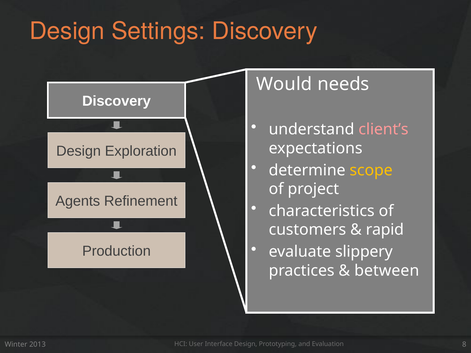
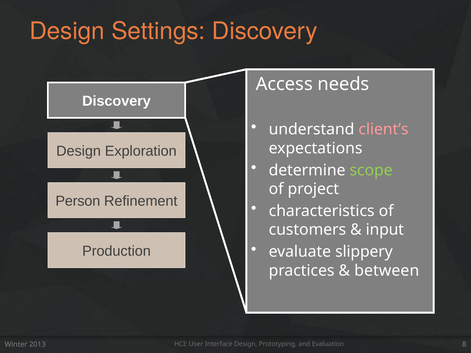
Would: Would -> Access
scope colour: yellow -> light green
Agents: Agents -> Person
rapid: rapid -> input
